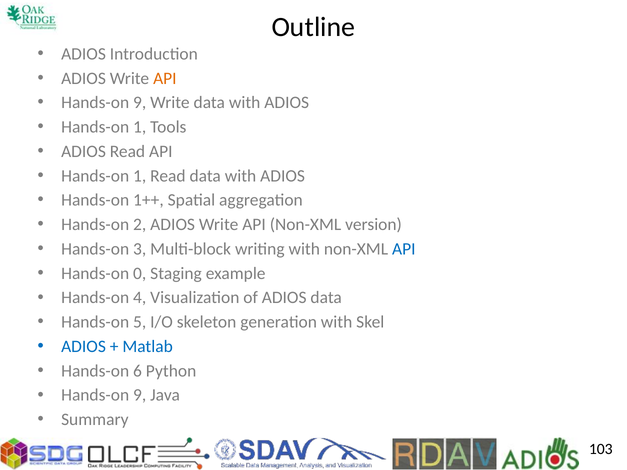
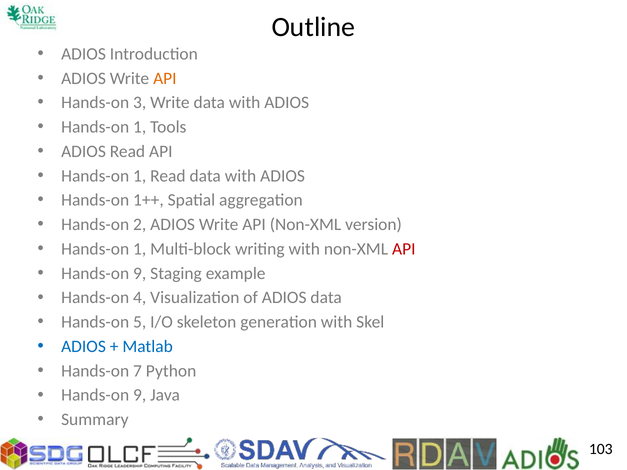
9 at (140, 103): 9 -> 3
3 at (140, 249): 3 -> 1
API at (404, 249) colour: blue -> red
0 at (140, 274): 0 -> 9
6: 6 -> 7
